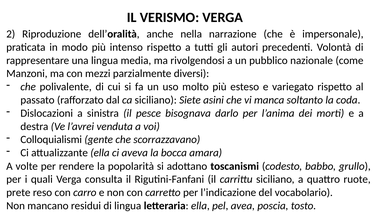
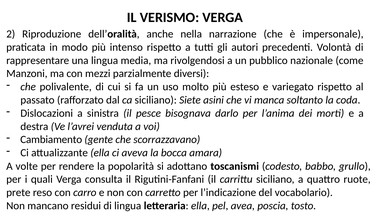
Colloquialismi: Colloquialismi -> Cambiamento
